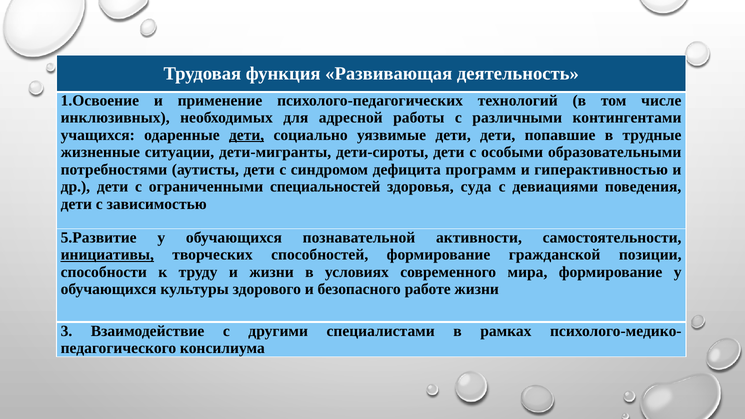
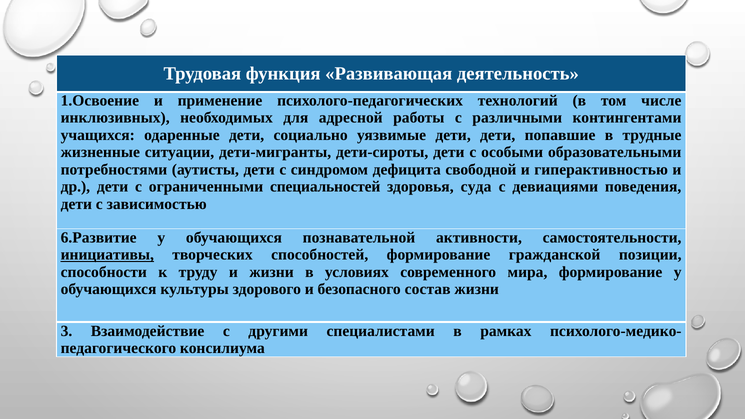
дети at (247, 135) underline: present -> none
программ: программ -> свободной
5.Развитие: 5.Развитие -> 6.Развитие
работе: работе -> состав
